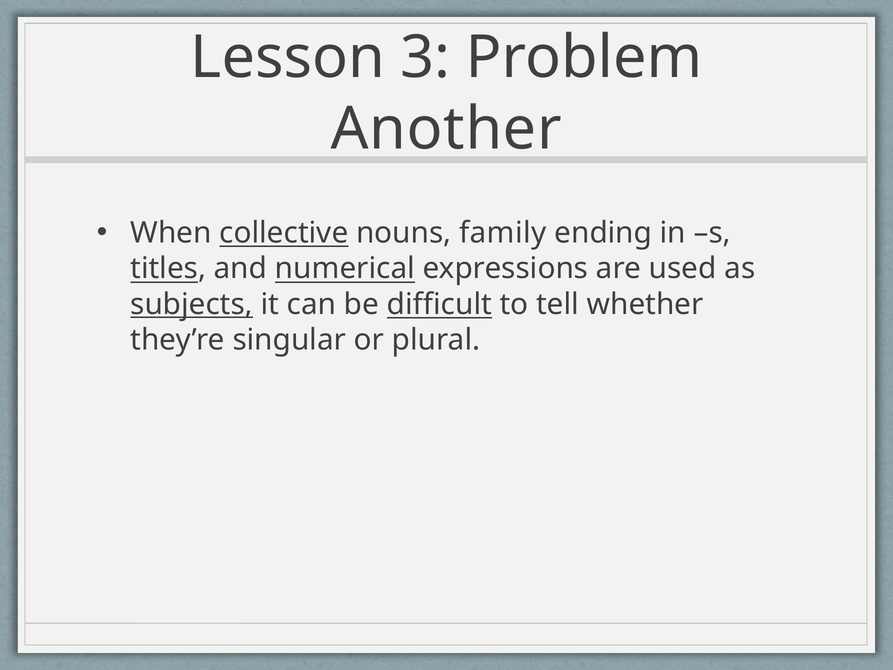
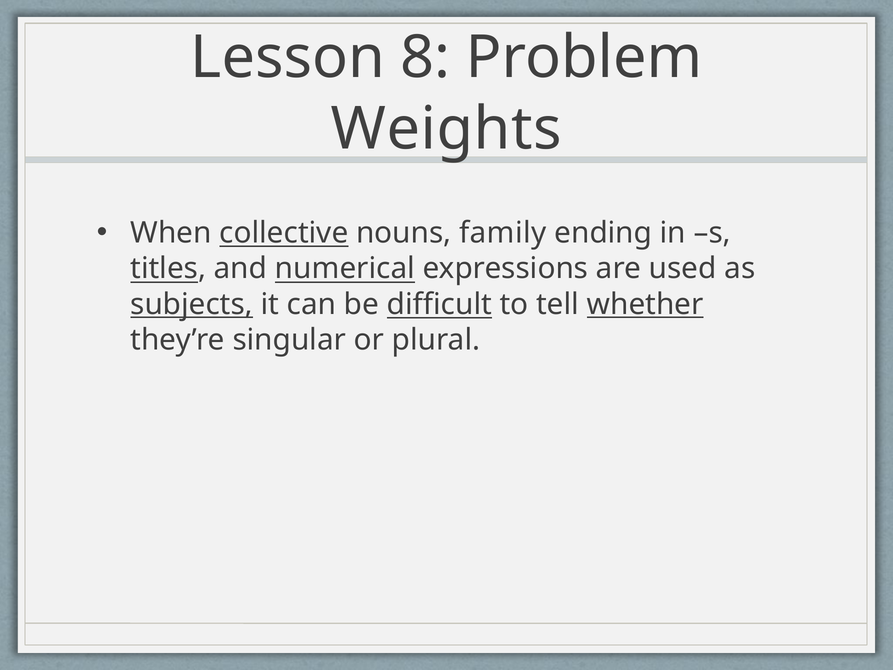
3: 3 -> 8
Another: Another -> Weights
whether underline: none -> present
